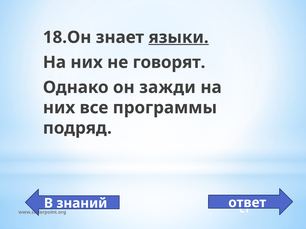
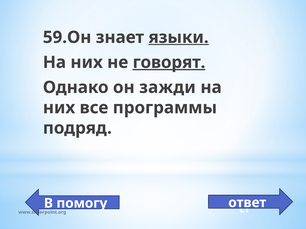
18.Он: 18.Он -> 59.Он
говорят underline: none -> present
знаний: знаний -> помогу
